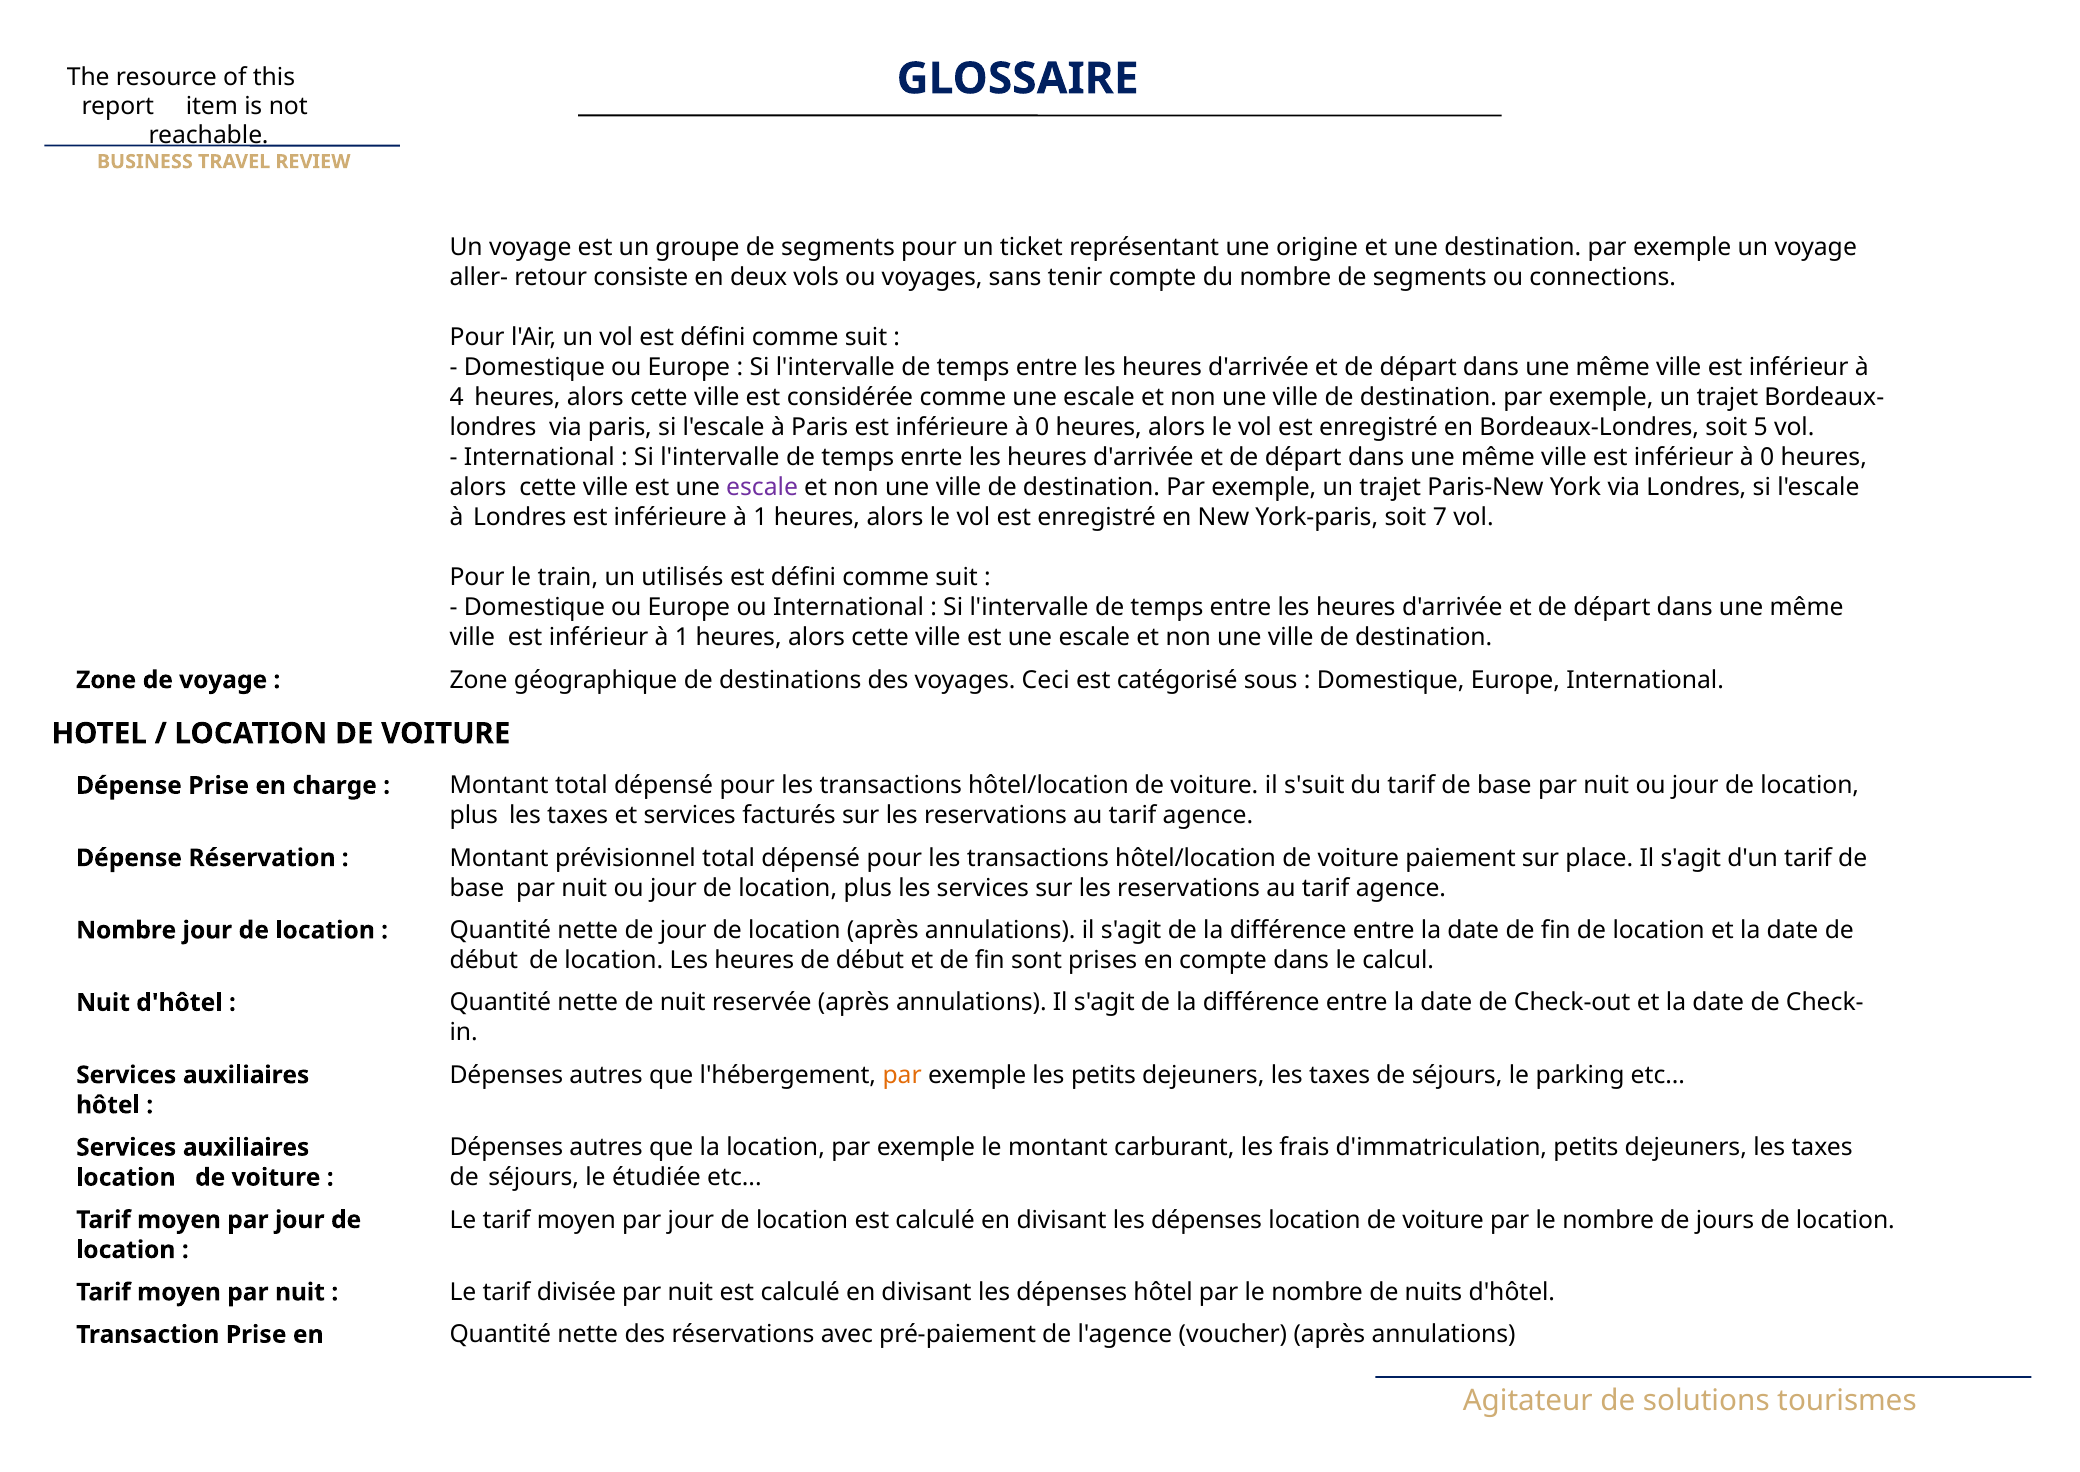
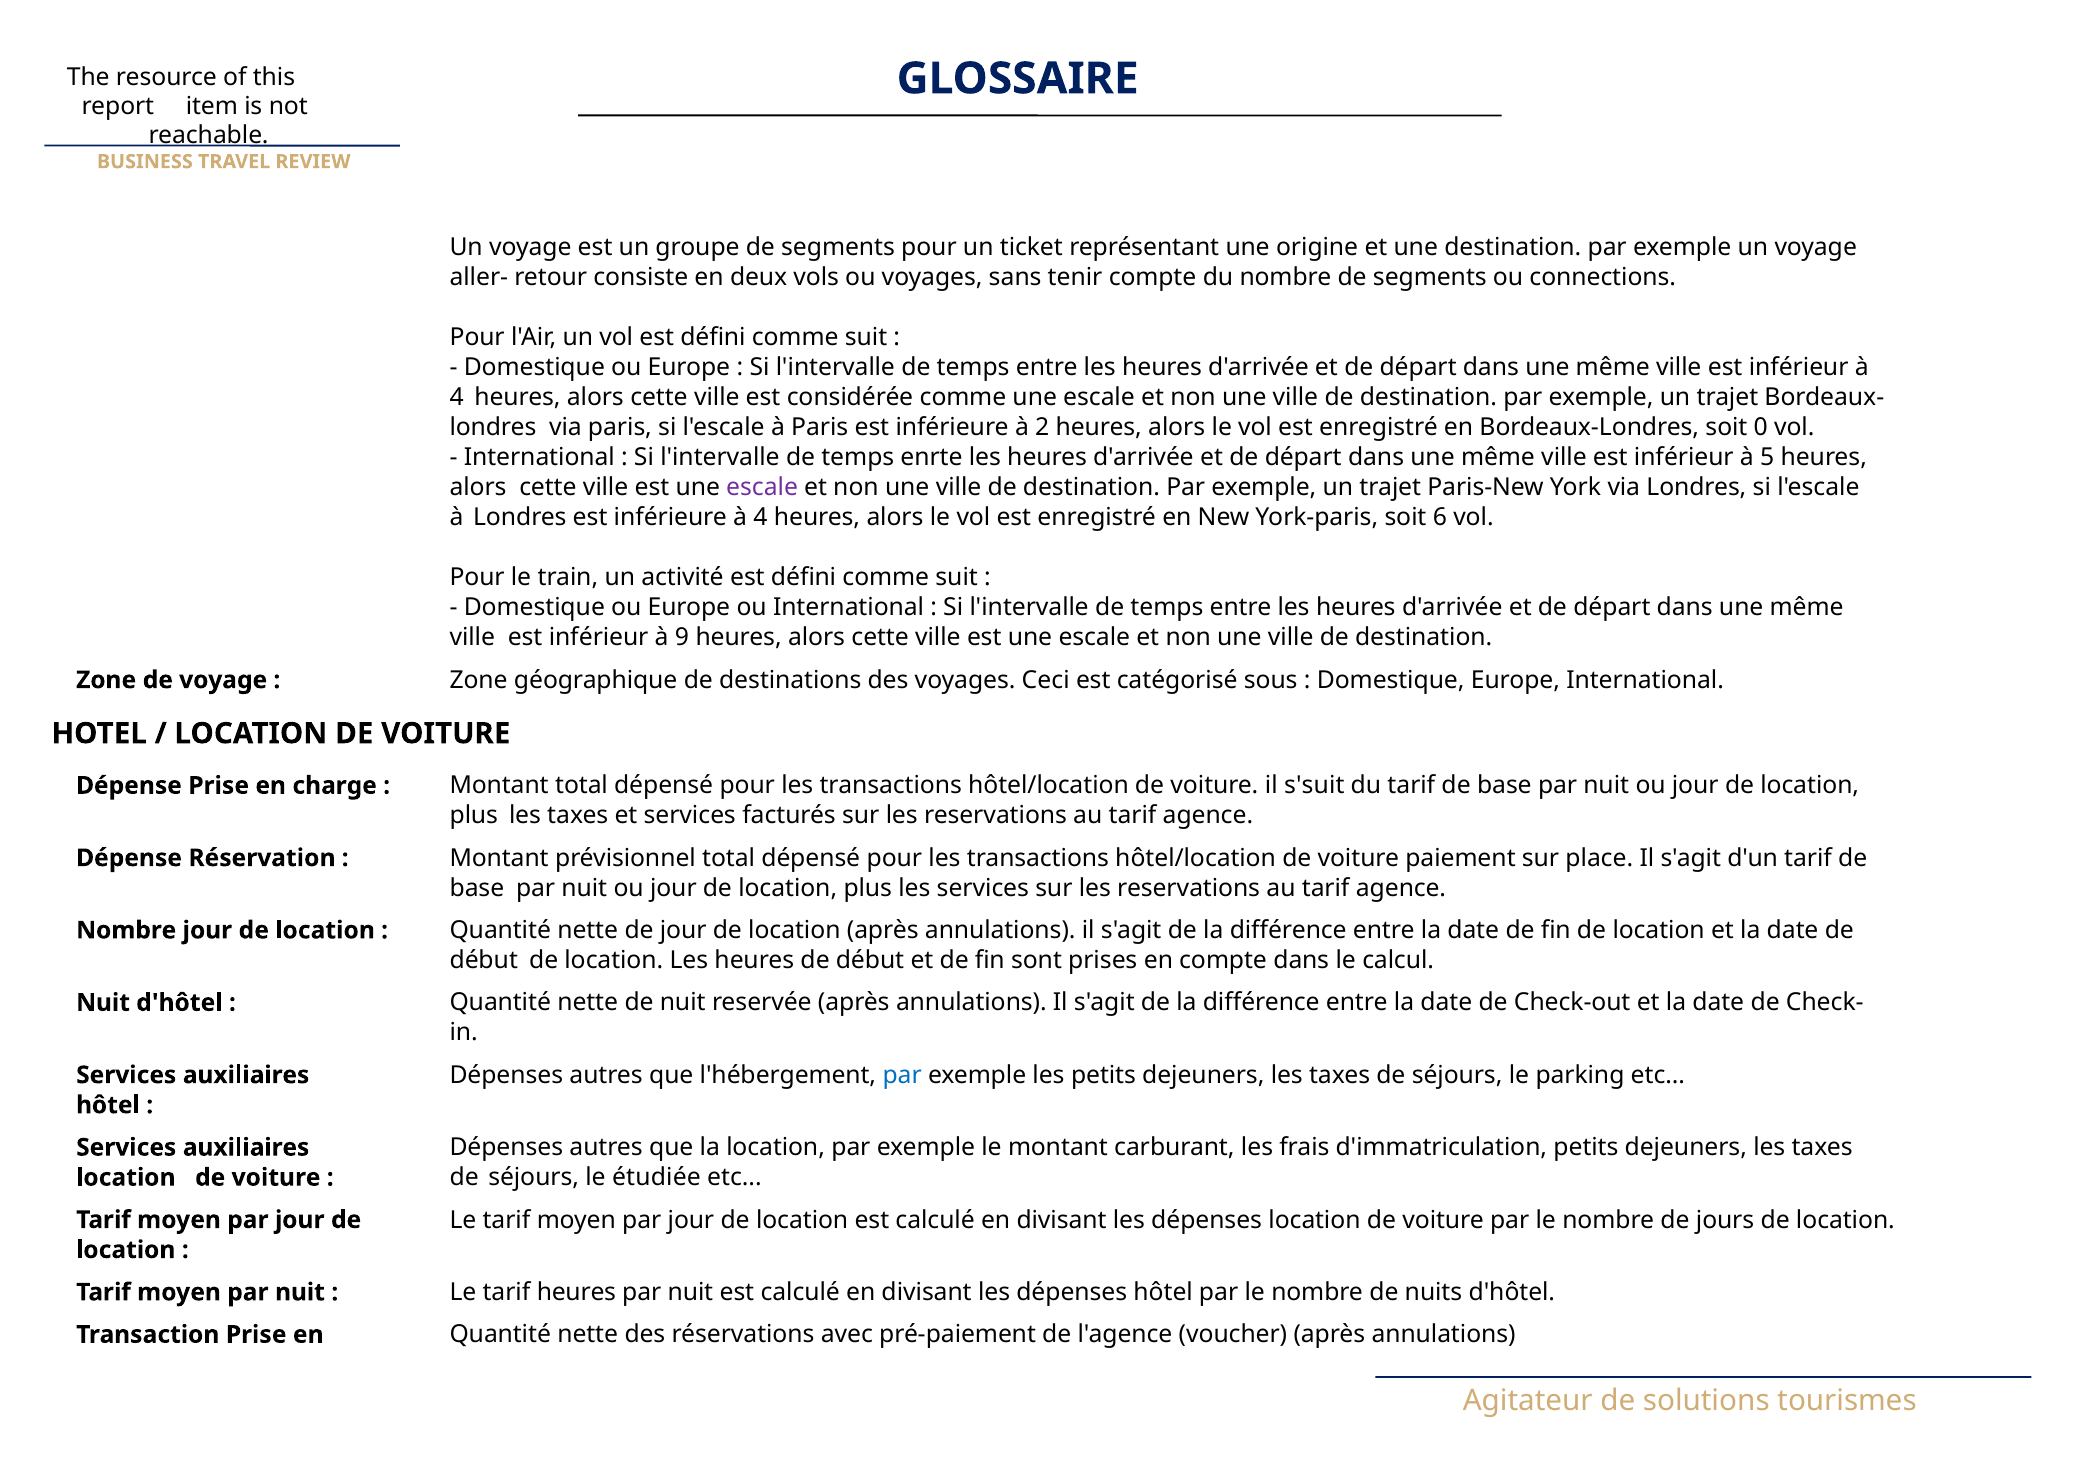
inférieure à 0: 0 -> 2
5: 5 -> 0
inférieur à 0: 0 -> 5
inférieure à 1: 1 -> 4
7: 7 -> 6
utilisés: utilisés -> activité
inférieur à 1: 1 -> 9
par at (902, 1075) colour: orange -> blue
tarif divisée: divisée -> heures
